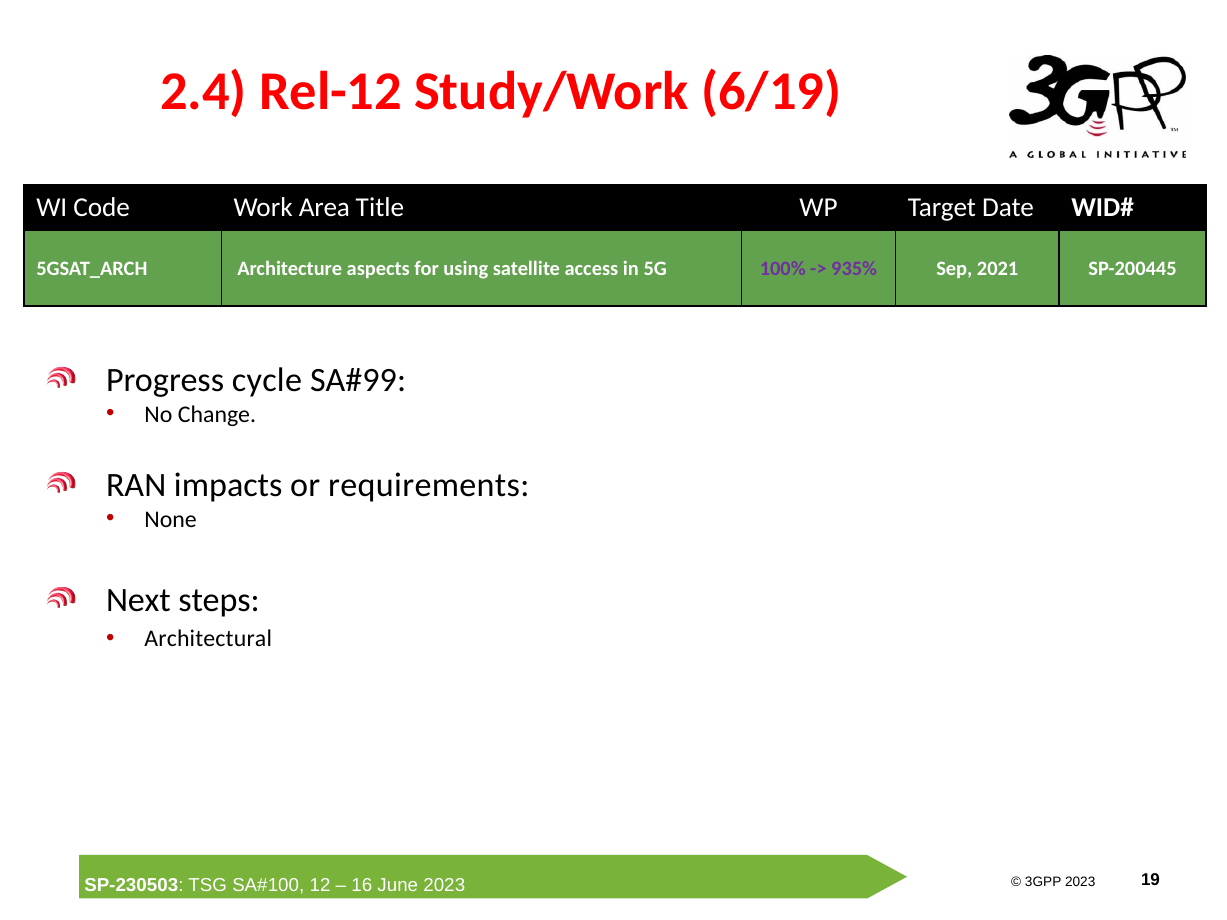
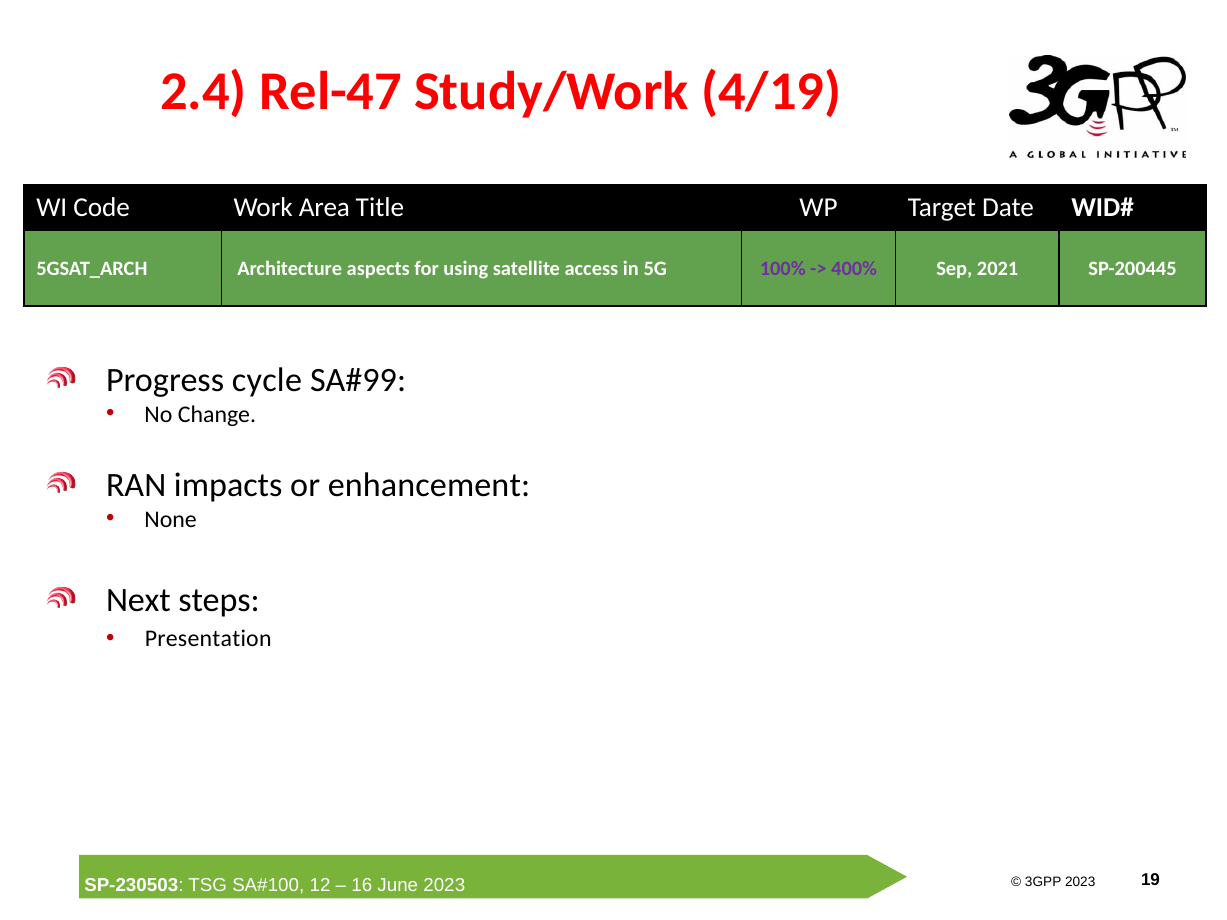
Rel-12: Rel-12 -> Rel-47
6/19: 6/19 -> 4/19
935%: 935% -> 400%
requirements: requirements -> enhancement
Architectural: Architectural -> Presentation
